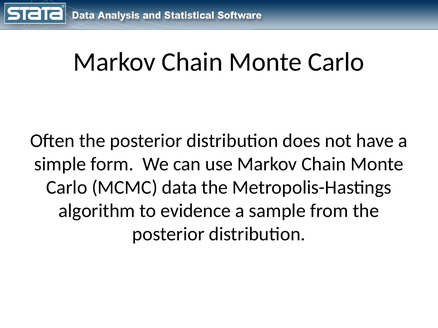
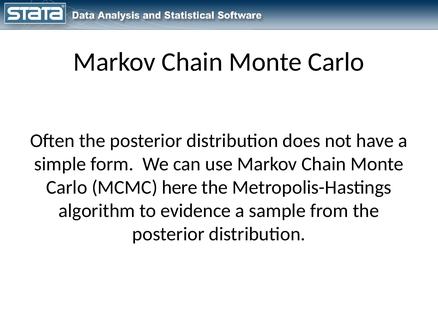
data: data -> here
